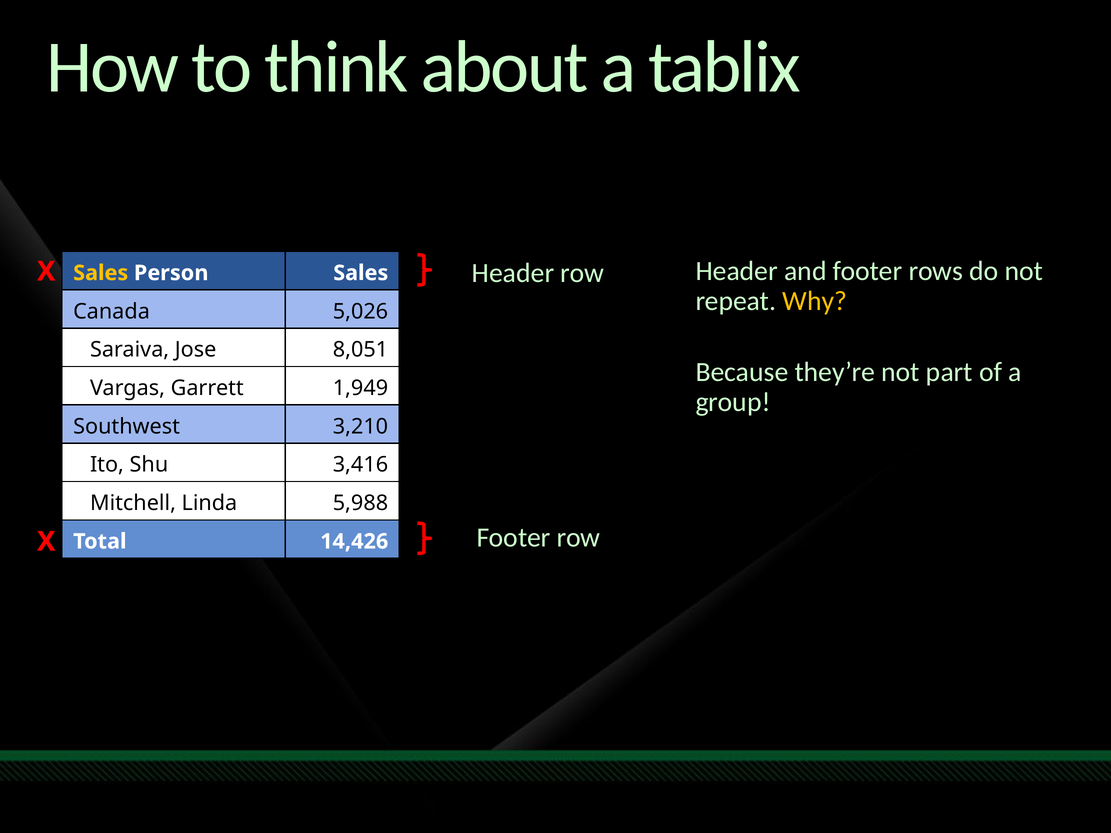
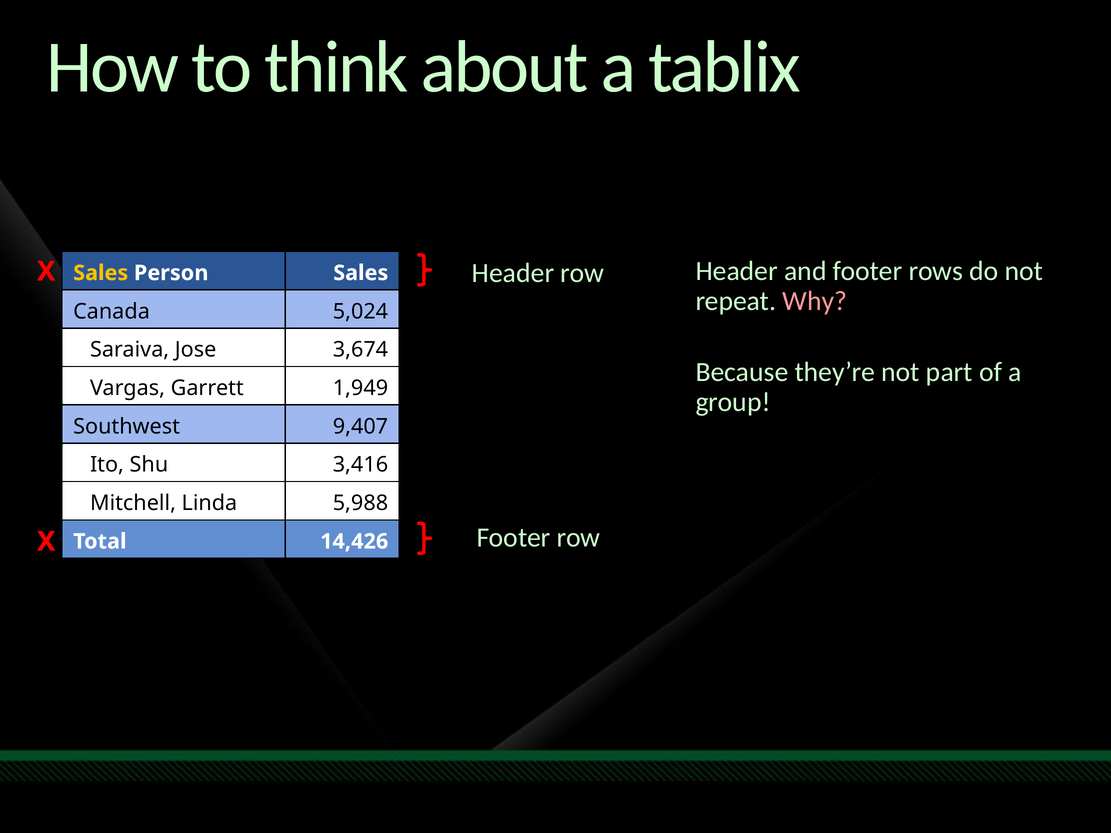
Why colour: yellow -> pink
5,026: 5,026 -> 5,024
8,051: 8,051 -> 3,674
3,210: 3,210 -> 9,407
